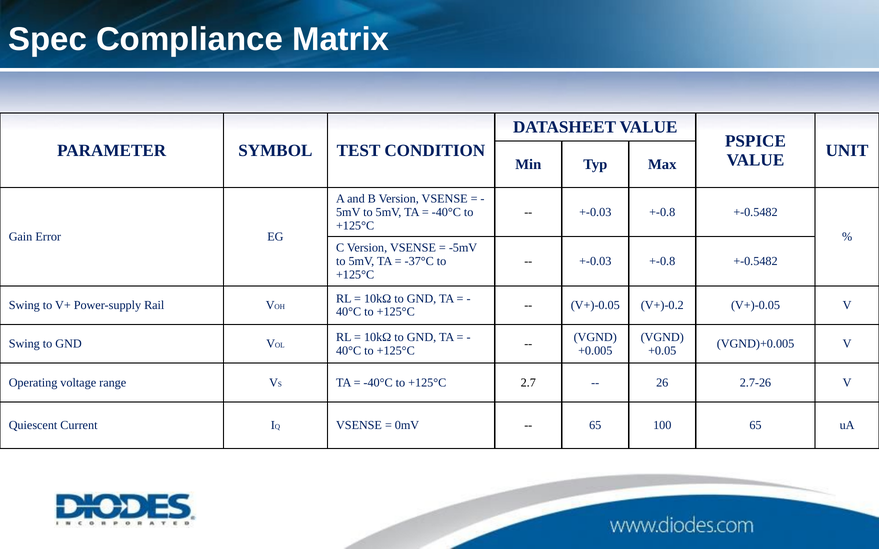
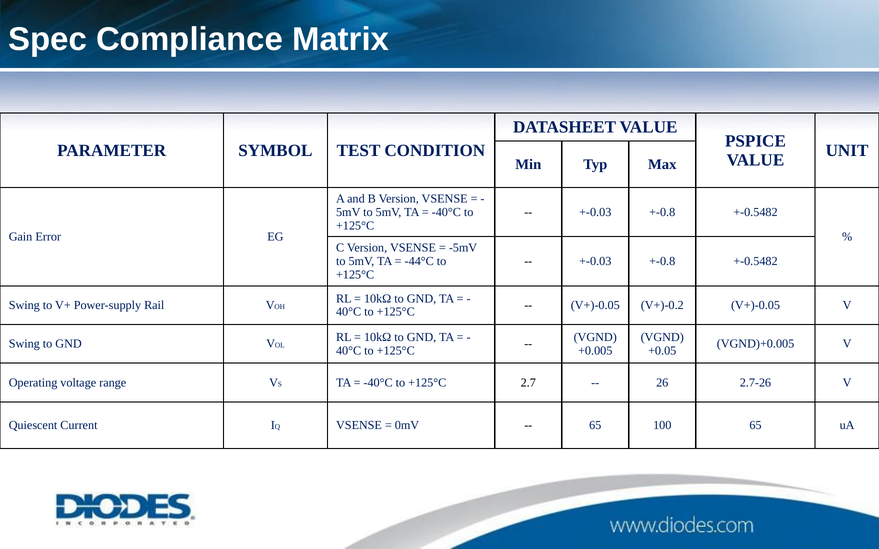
-37°C: -37°C -> -44°C
